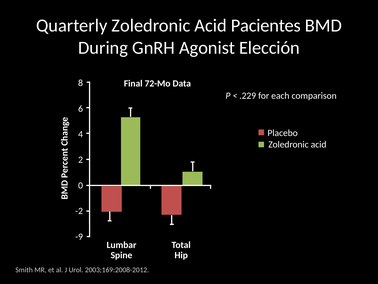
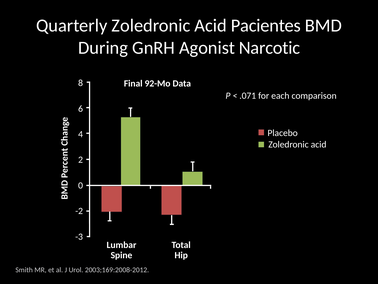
Elección: Elección -> Narcotic
72-Mo: 72-Mo -> 92-Mo
.229: .229 -> .071
-9: -9 -> -3
